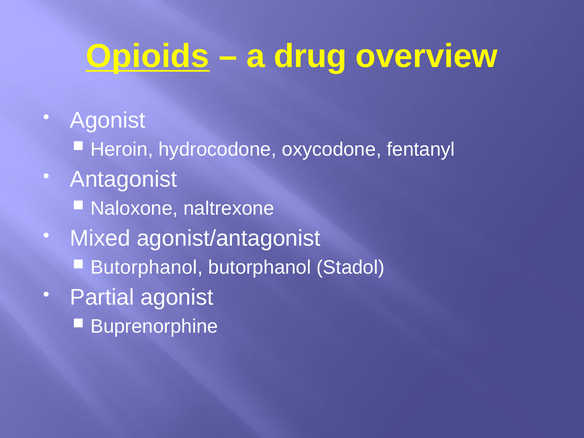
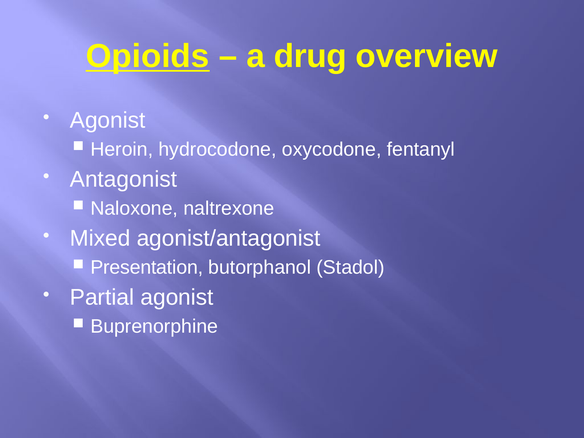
Butorphanol at (147, 267): Butorphanol -> Presentation
